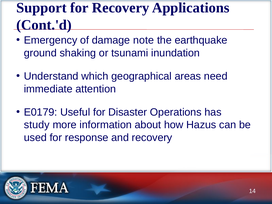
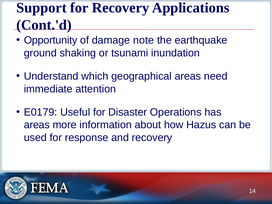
Emergency: Emergency -> Opportunity
study at (37, 125): study -> areas
